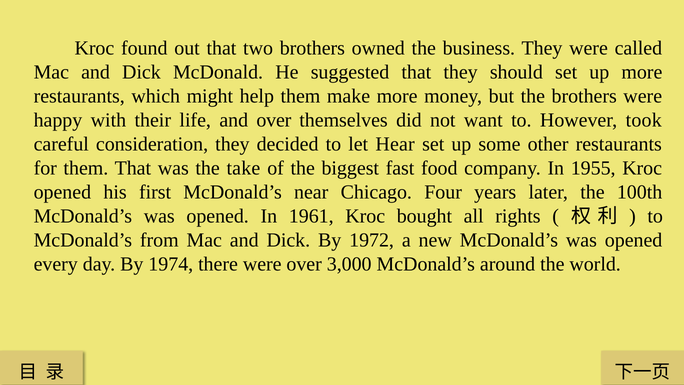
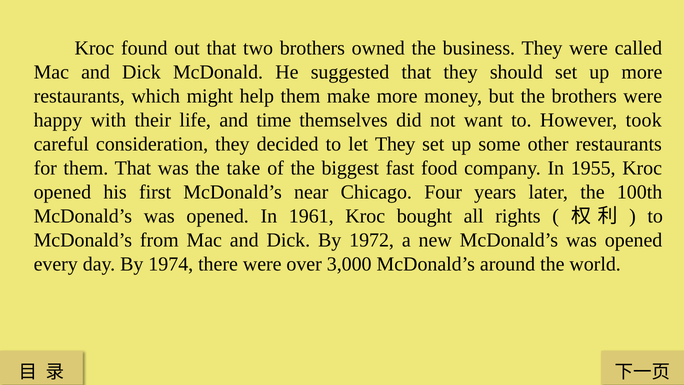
and over: over -> time
let Hear: Hear -> They
